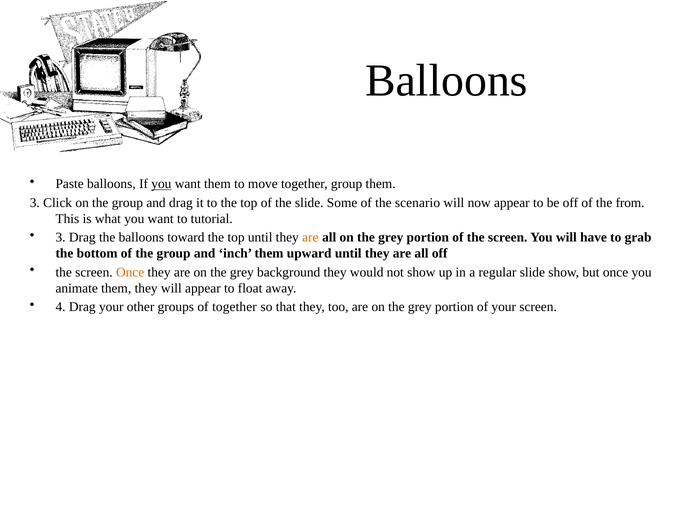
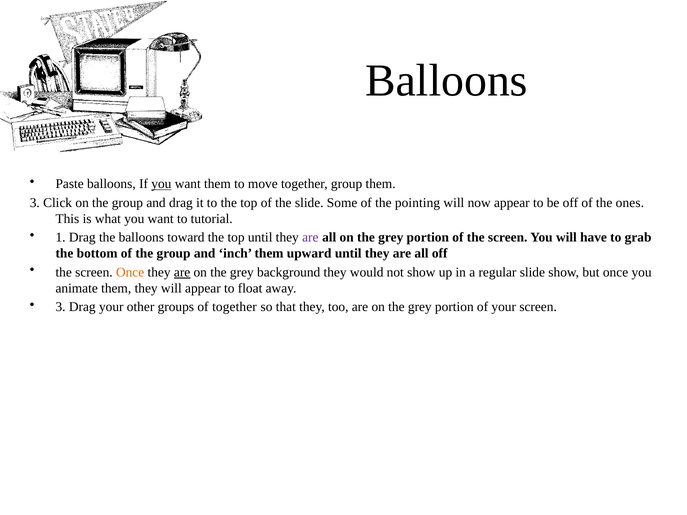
scenario: scenario -> pointing
from: from -> ones
3 at (61, 238): 3 -> 1
are at (310, 238) colour: orange -> purple
are at (182, 272) underline: none -> present
4 at (61, 307): 4 -> 3
